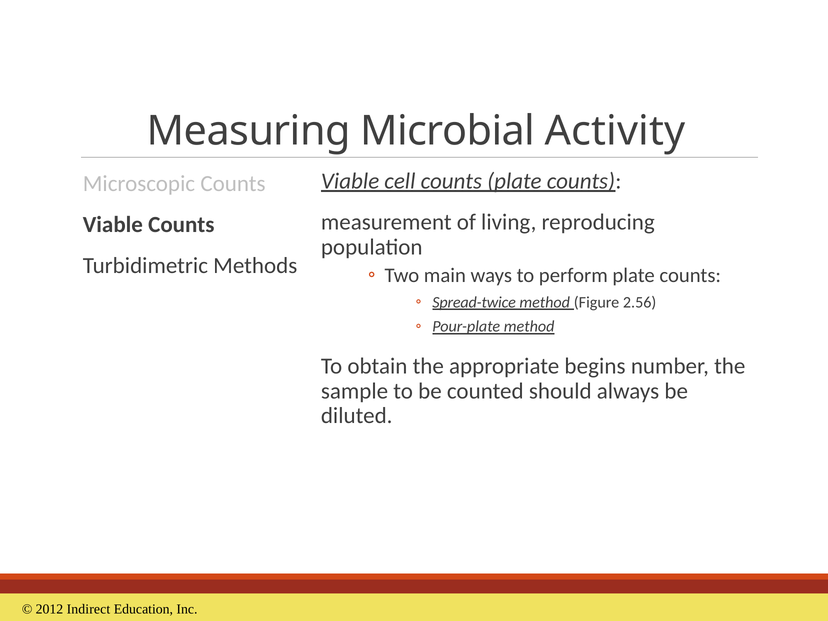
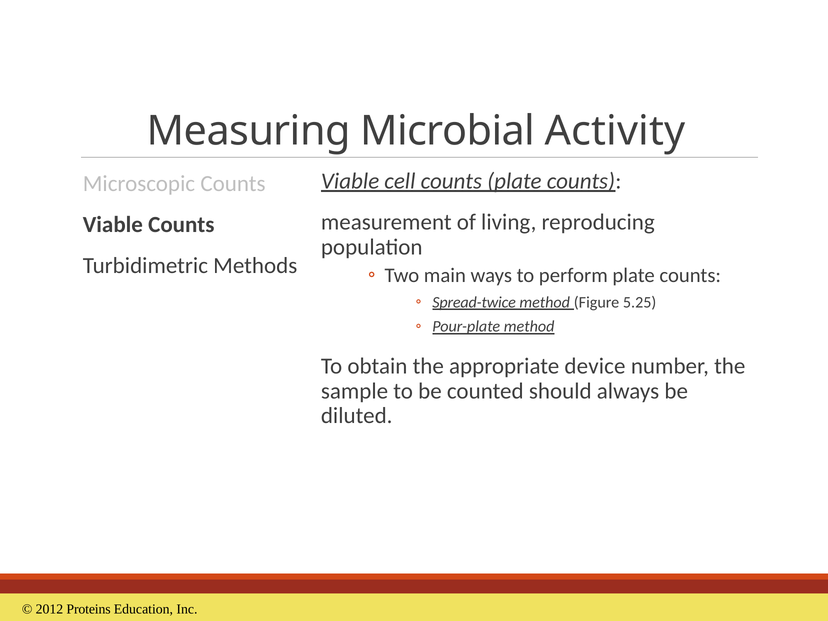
2.56: 2.56 -> 5.25
begins: begins -> device
Indirect: Indirect -> Proteins
